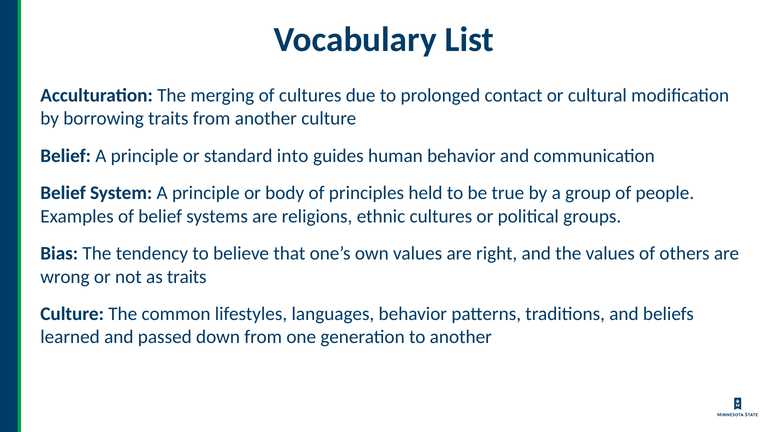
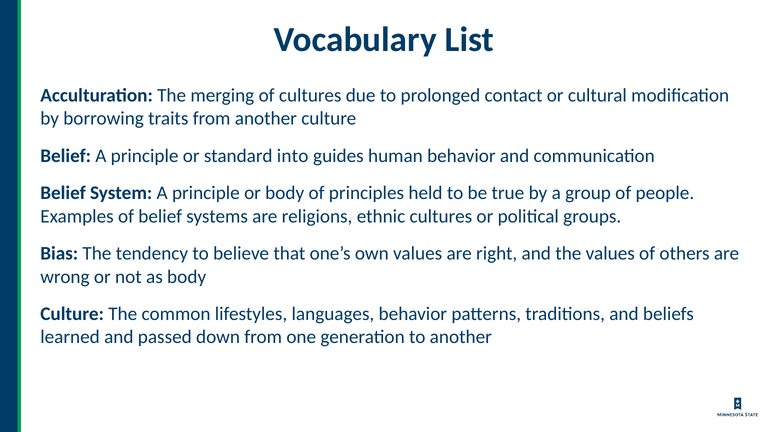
as traits: traits -> body
